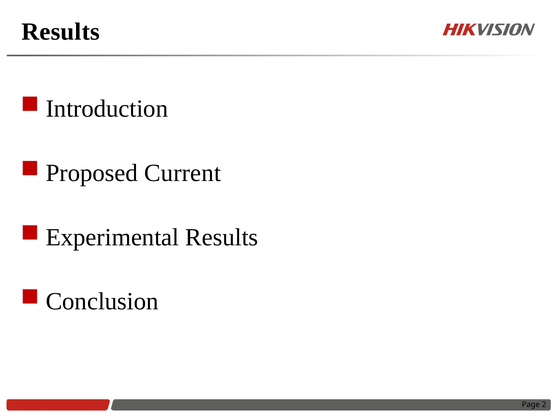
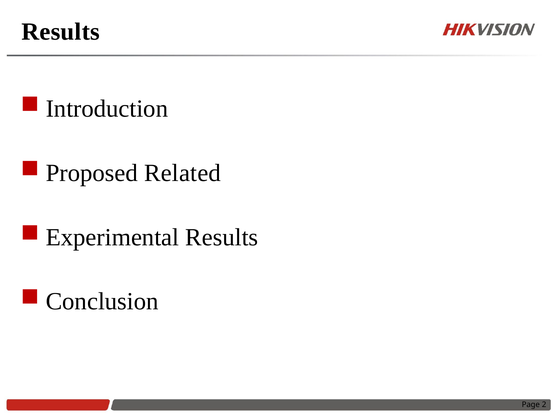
Current: Current -> Related
